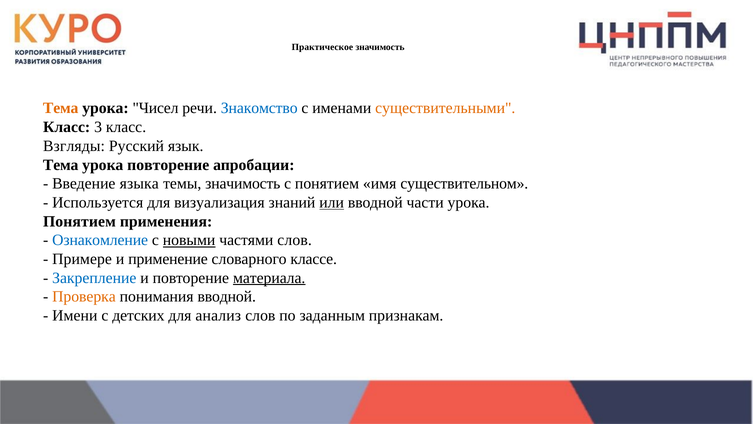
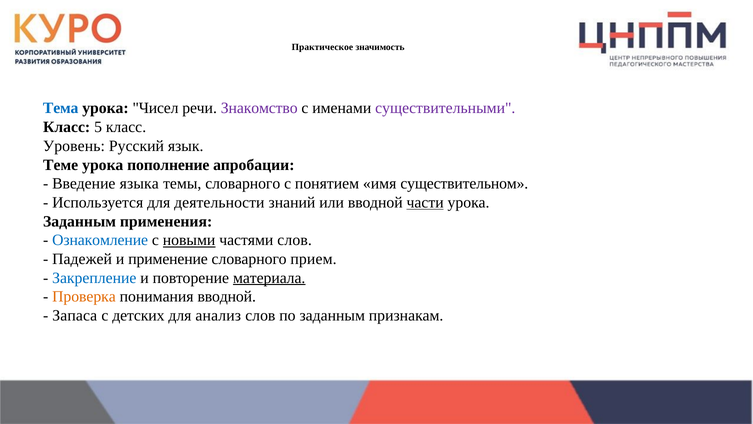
Тема at (61, 108) colour: orange -> blue
Знакомство colour: blue -> purple
существительными colour: orange -> purple
3: 3 -> 5
Взгляды: Взгляды -> Уровень
Тема at (61, 165): Тема -> Теме
урока повторение: повторение -> пополнение
темы значимость: значимость -> словарного
визуализация: визуализация -> деятельности
или underline: present -> none
части underline: none -> present
Понятием at (79, 221): Понятием -> Заданным
Примере: Примере -> Падежей
классе: классе -> прием
Имени: Имени -> Запаса
